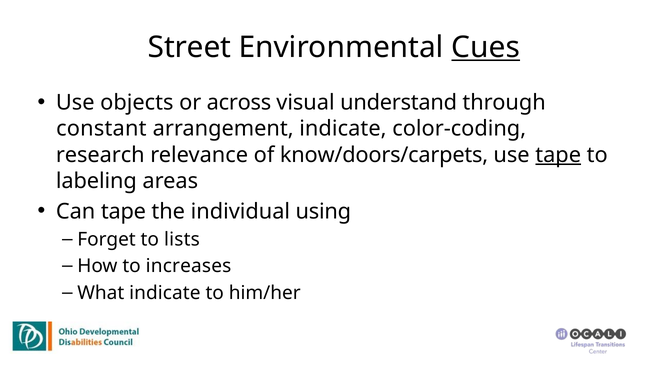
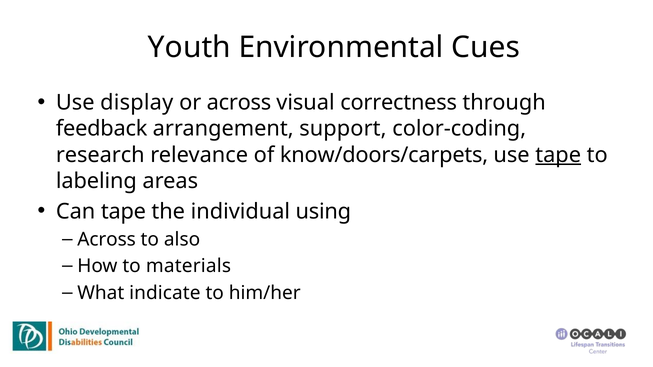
Street: Street -> Youth
Cues underline: present -> none
objects: objects -> display
understand: understand -> correctness
constant: constant -> feedback
arrangement indicate: indicate -> support
Forget at (107, 240): Forget -> Across
lists: lists -> also
increases: increases -> materials
